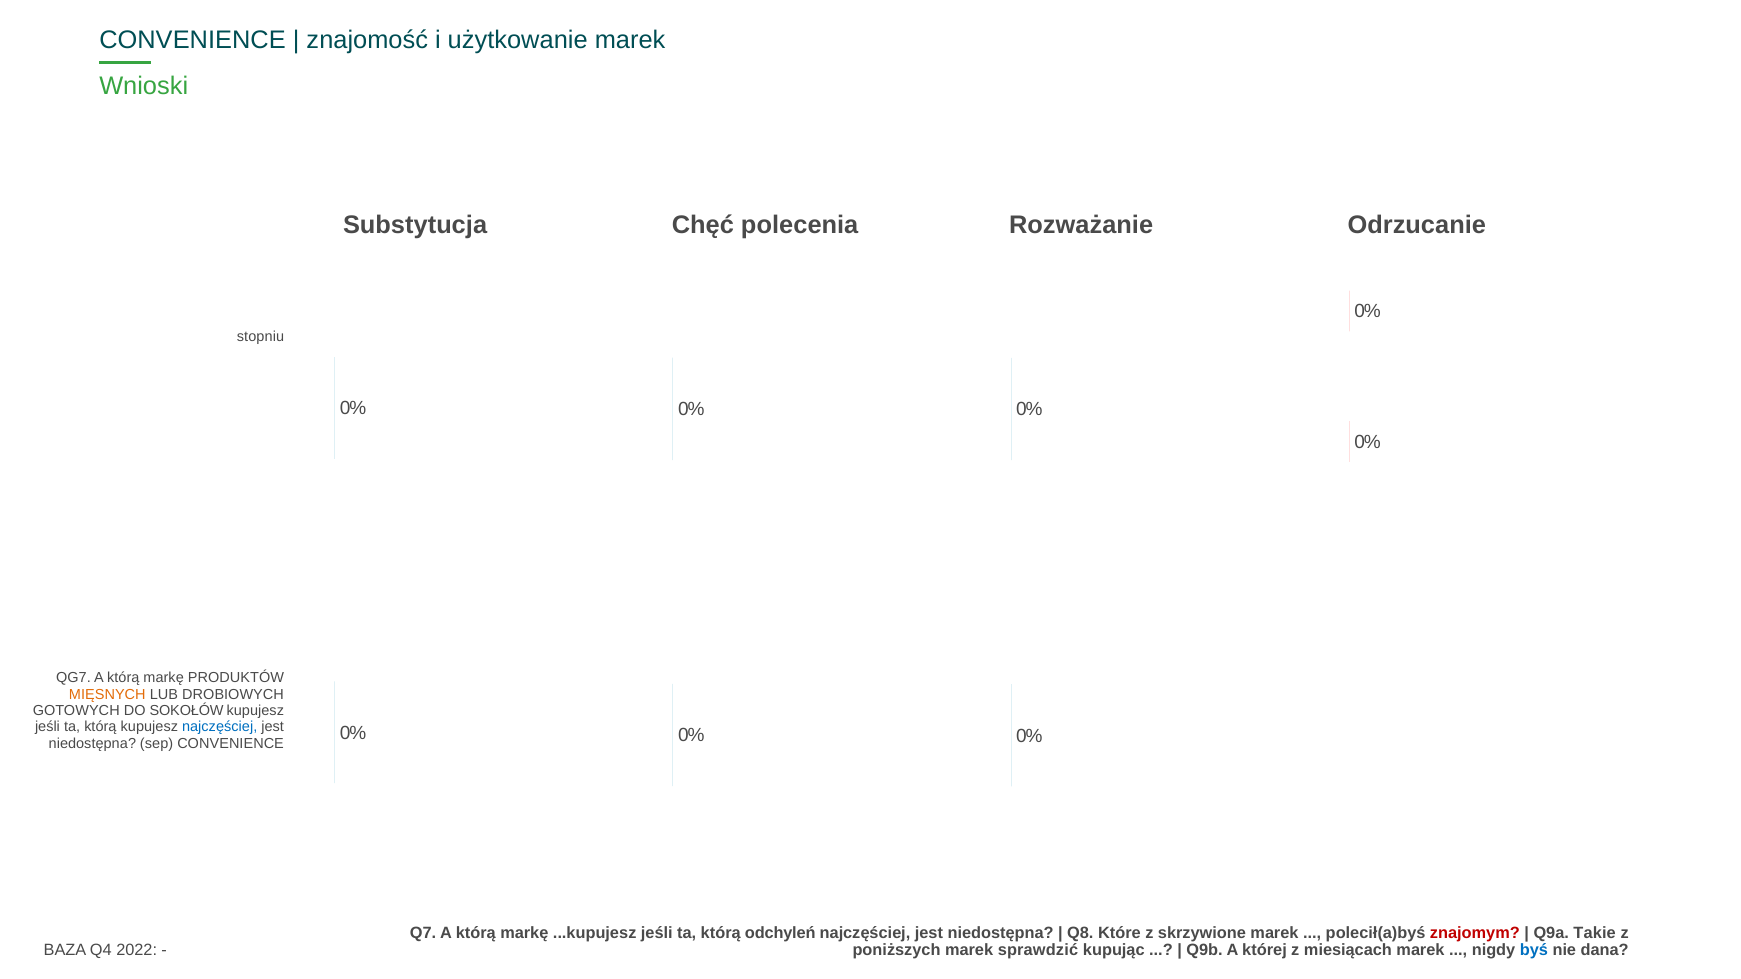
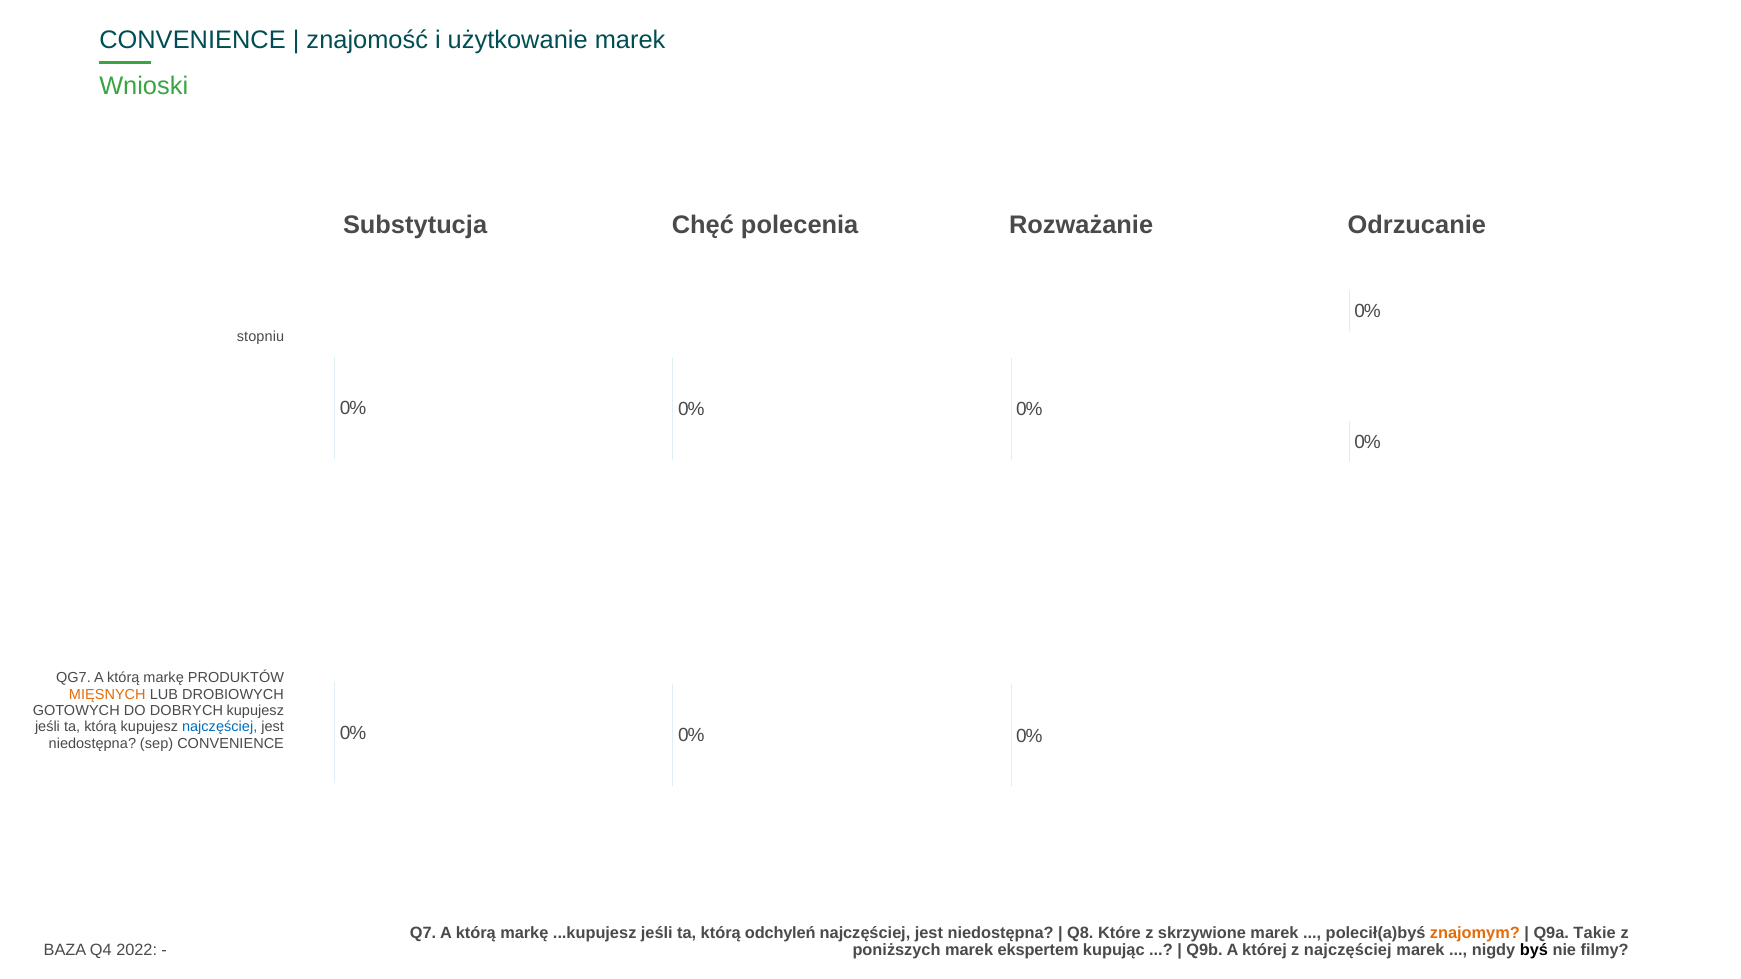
SOKOŁÓW: SOKOŁÓW -> DOBRYCH
znajomym colour: red -> orange
sprawdzić: sprawdzić -> ekspertem
z miesiącach: miesiącach -> najczęściej
byś colour: blue -> black
dana: dana -> filmy
